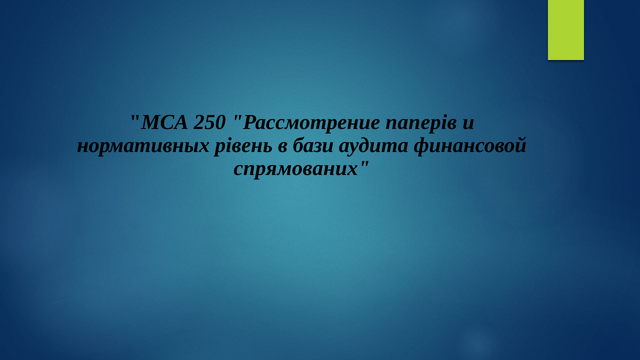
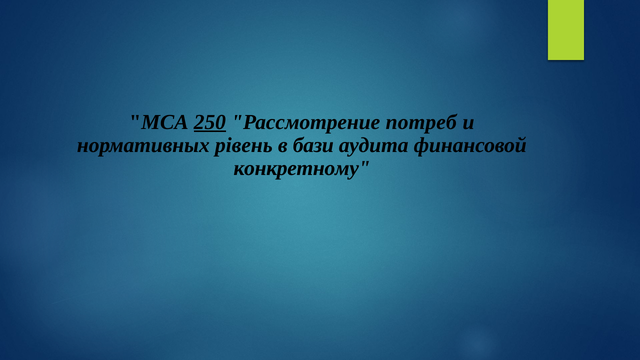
250 underline: none -> present
паперів: паперів -> потреб
спрямованих: спрямованих -> конкретному
